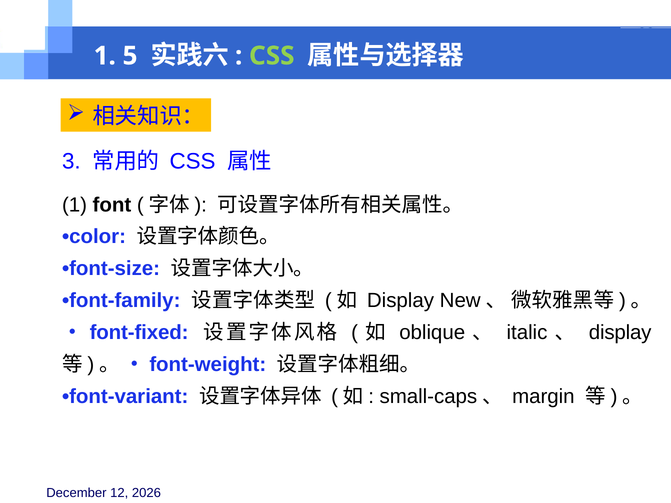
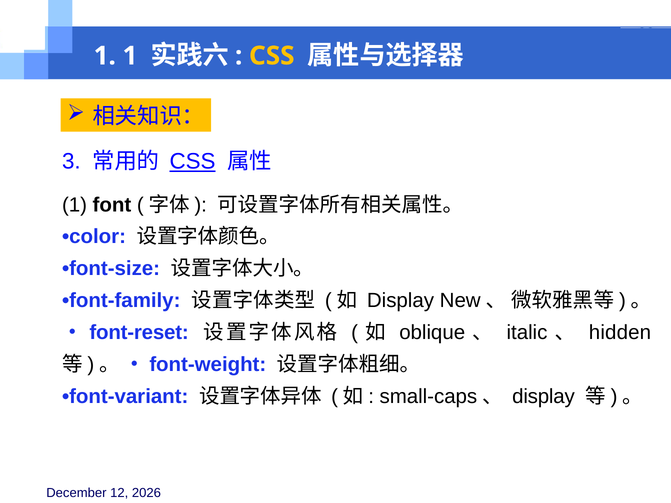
1 5: 5 -> 1
CSS at (272, 56) colour: light green -> yellow
CSS at (193, 162) underline: none -> present
font-fixed: font-fixed -> font-reset
display at (620, 333): display -> hidden
small-caps、 margin: margin -> display
